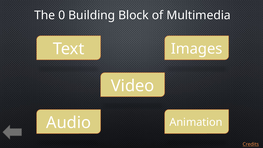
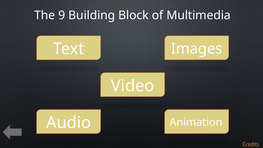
0: 0 -> 9
